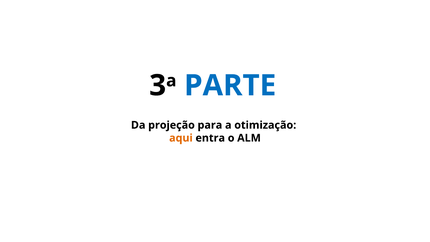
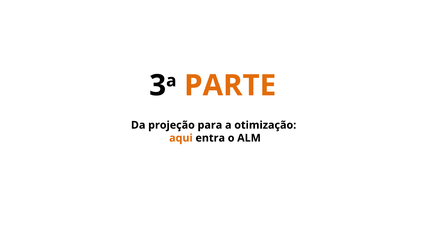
PARTE colour: blue -> orange
